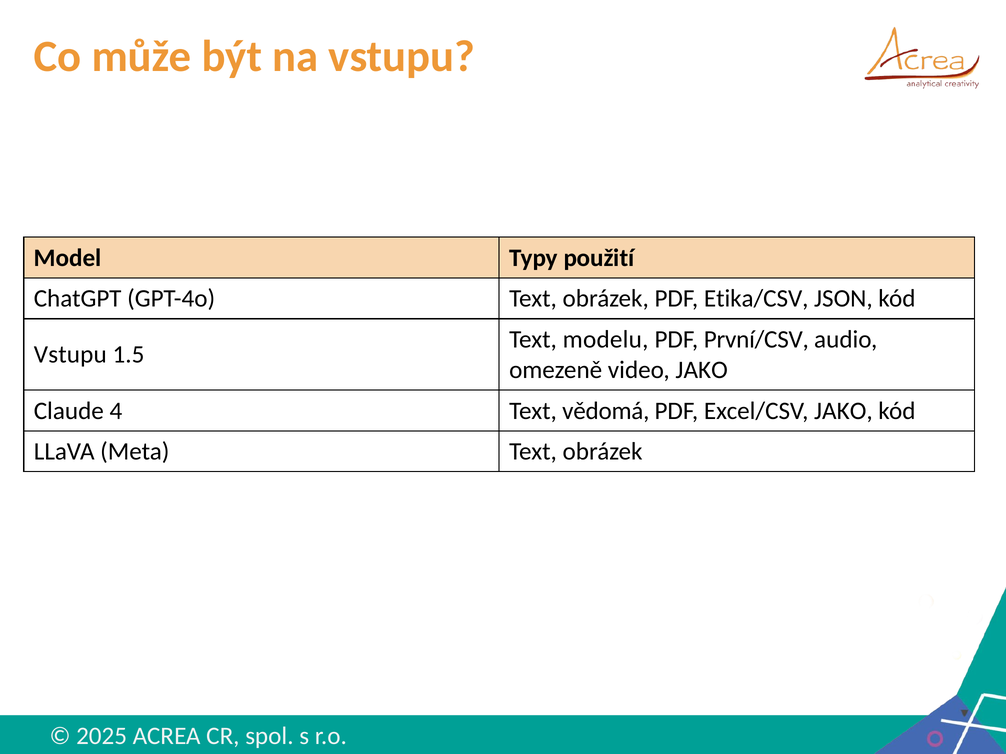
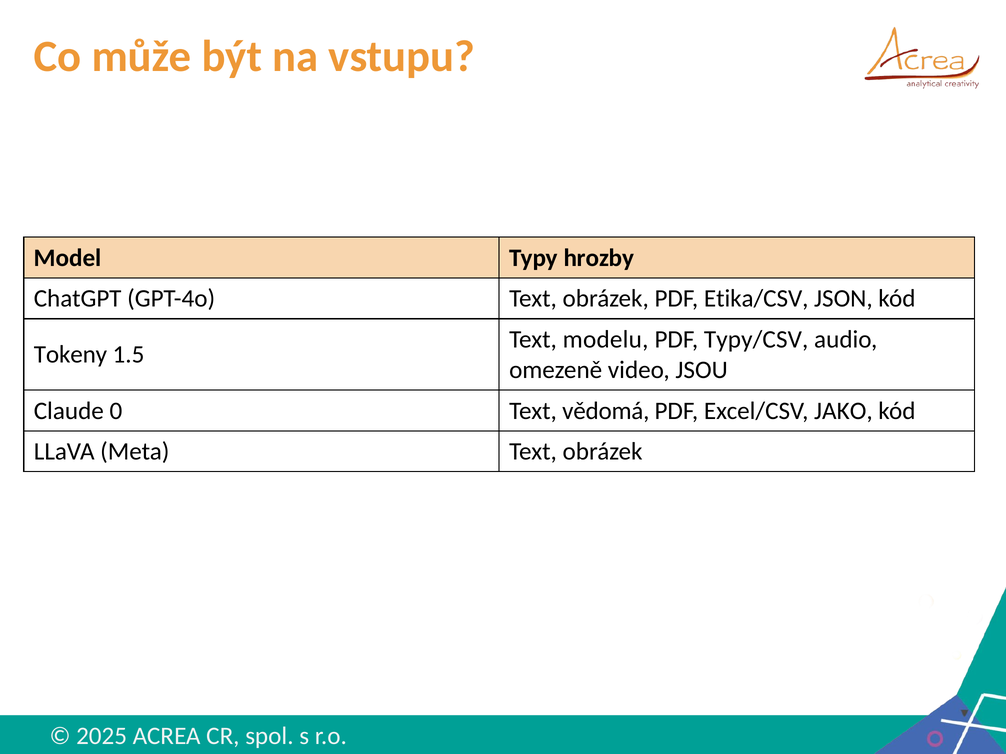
použití: použití -> hrozby
První/CSV: První/CSV -> Typy/CSV
Vstupu at (70, 355): Vstupu -> Tokeny
video JAKO: JAKO -> JSOU
4: 4 -> 0
